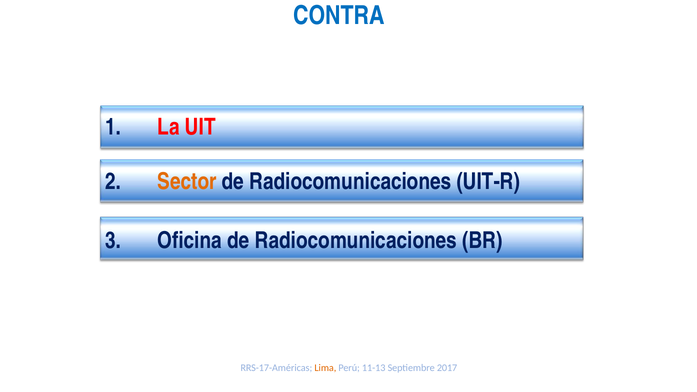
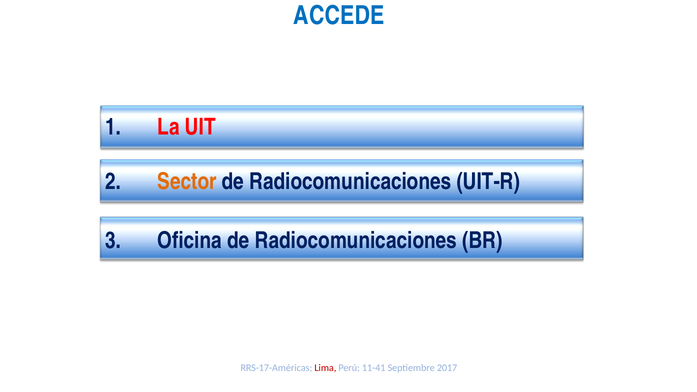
CONTRA: CONTRA -> ACCEDE
Lima colour: orange -> red
11-13: 11-13 -> 11-41
